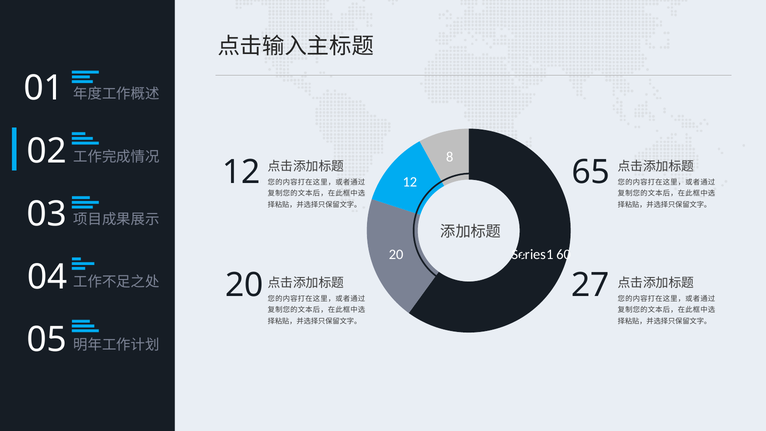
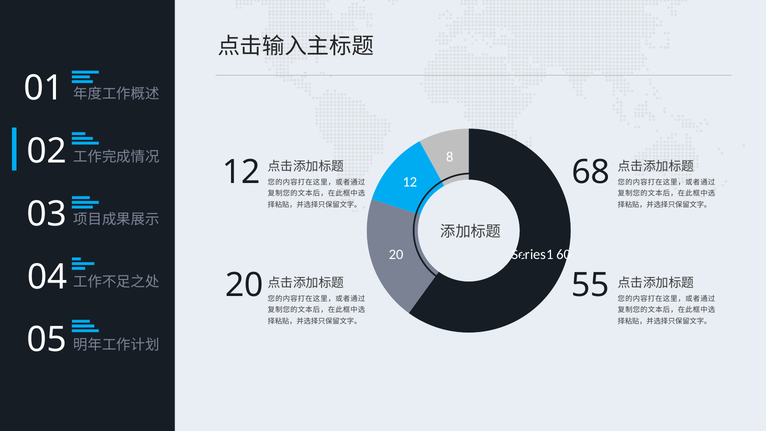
65: 65 -> 68
27: 27 -> 55
